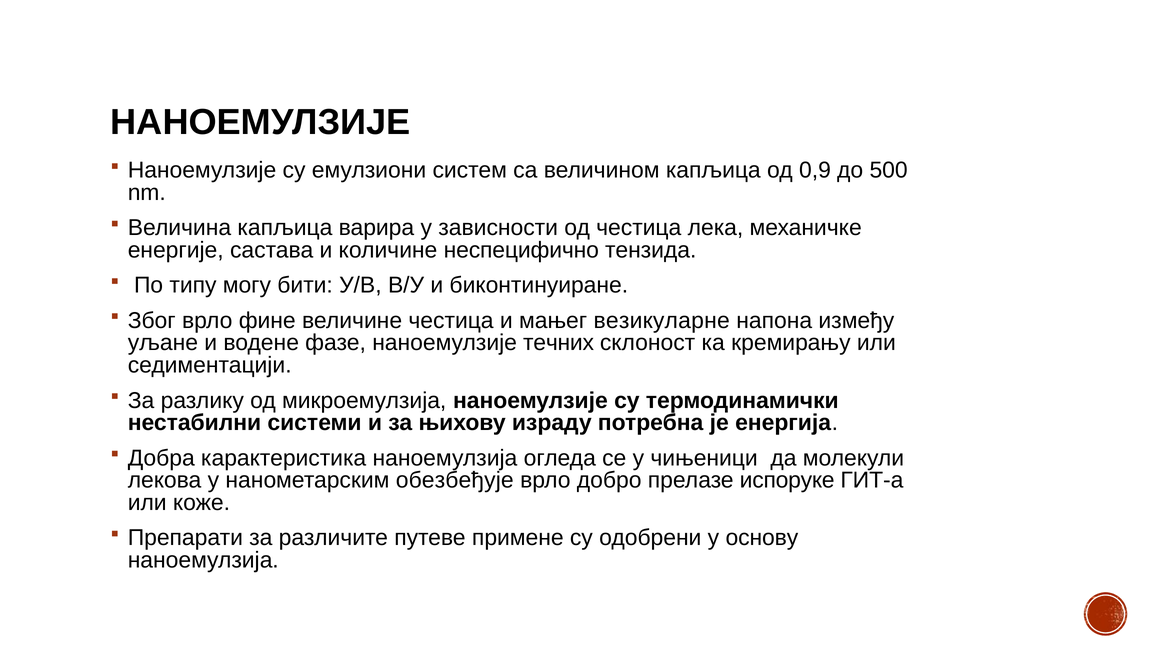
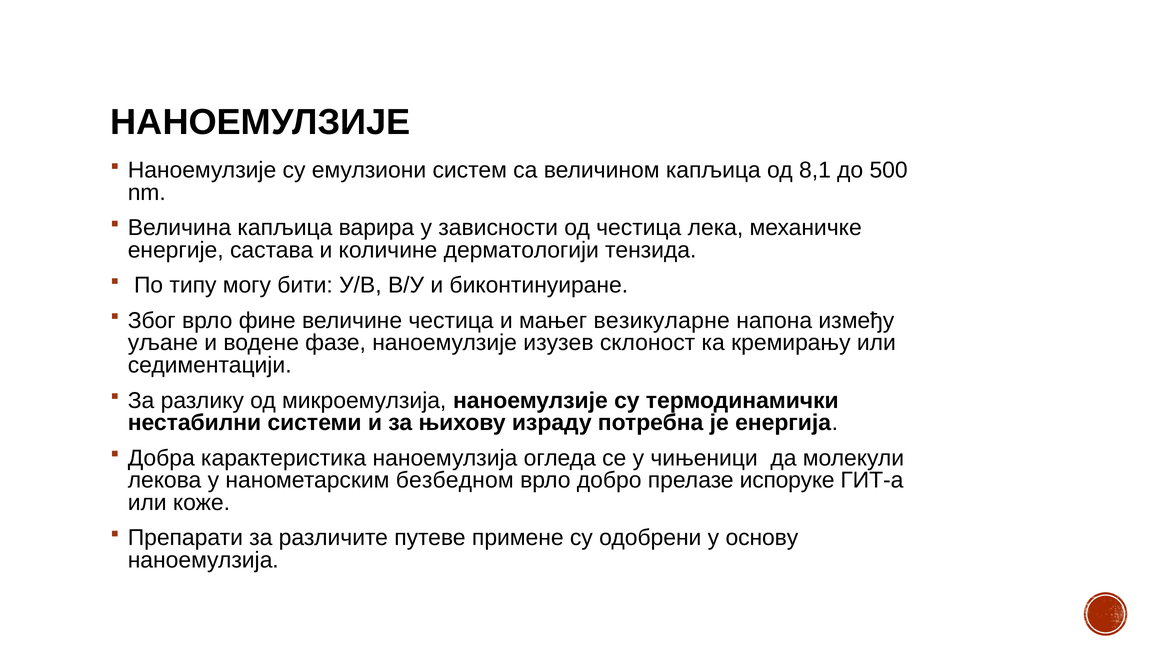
0,9: 0,9 -> 8,1
неспецифично: неспецифично -> дерматологији
течних: течних -> изузев
обезбеђује: обезбеђује -> безбедном
